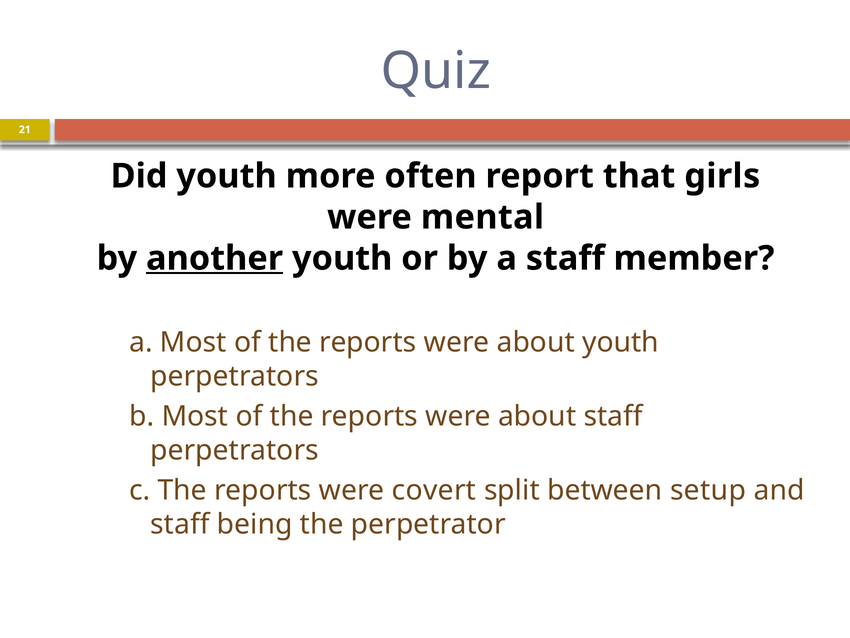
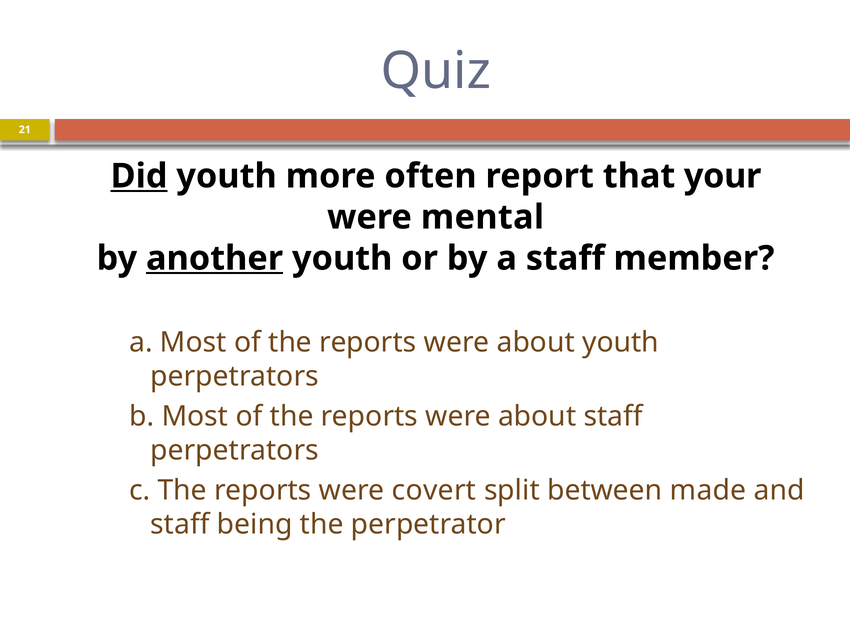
Did underline: none -> present
girls: girls -> your
setup: setup -> made
